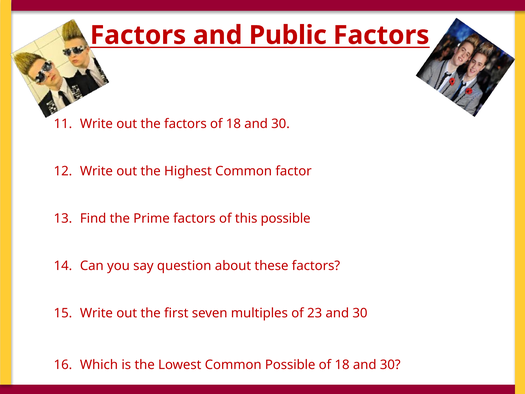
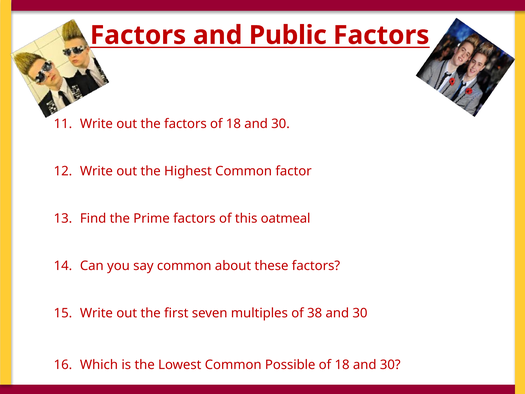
this possible: possible -> oatmeal
say question: question -> common
23: 23 -> 38
